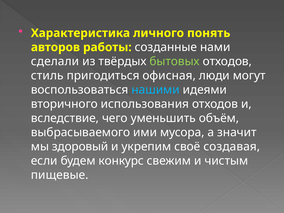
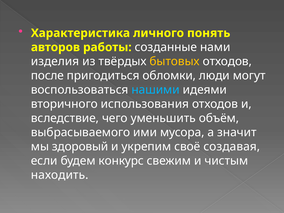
сделали: сделали -> изделия
бытовых colour: light green -> yellow
стиль: стиль -> после
офисная: офисная -> обломки
пищевые: пищевые -> находить
